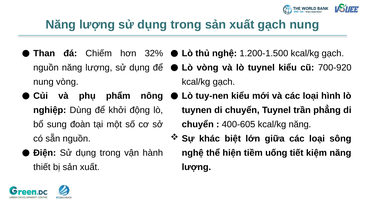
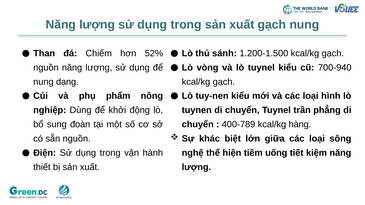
32%: 32% -> 52%
thủ nghệ: nghệ -> sánh
700-920: 700-920 -> 700-940
nung vòng: vòng -> dạng
400-605: 400-605 -> 400-789
kcal/kg năng: năng -> hàng
